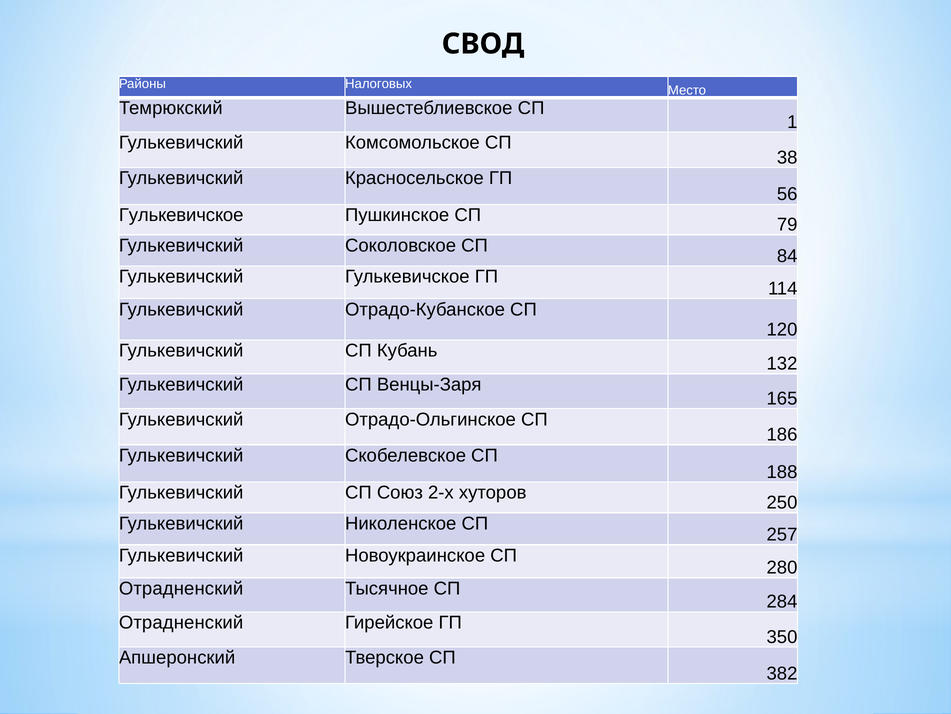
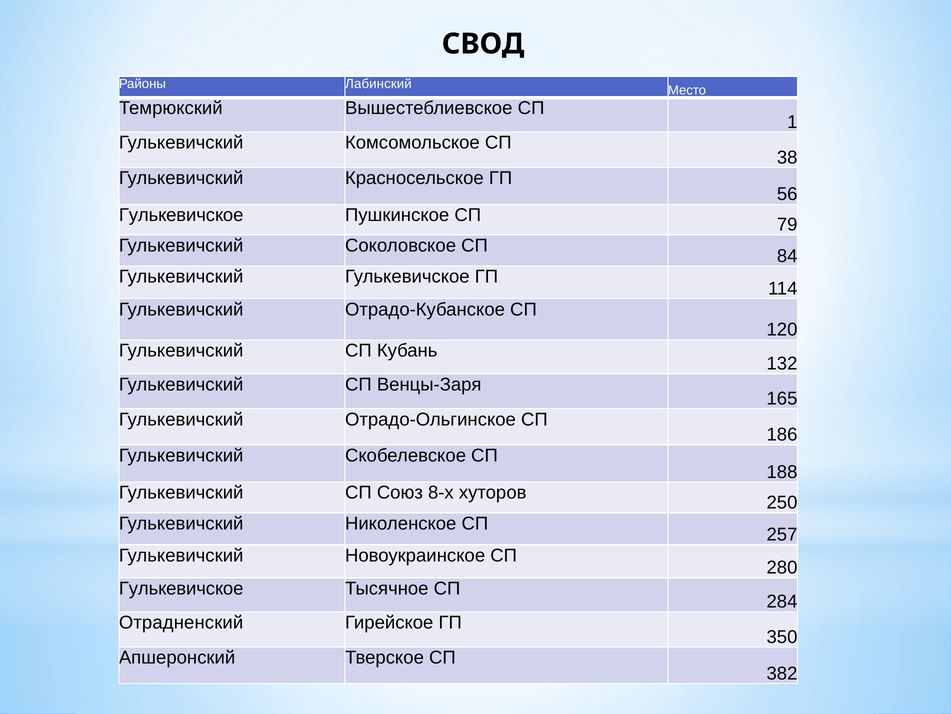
Налоговых: Налоговых -> Лабинский
2-х: 2-х -> 8-х
Отрадненский at (181, 588): Отрадненский -> Гулькевичское
